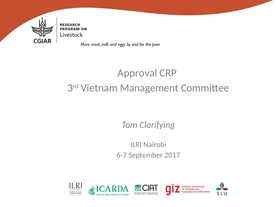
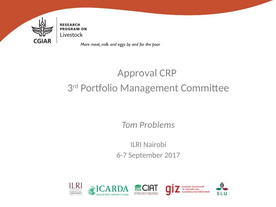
Vietnam: Vietnam -> Portfolio
Clarifying: Clarifying -> Problems
